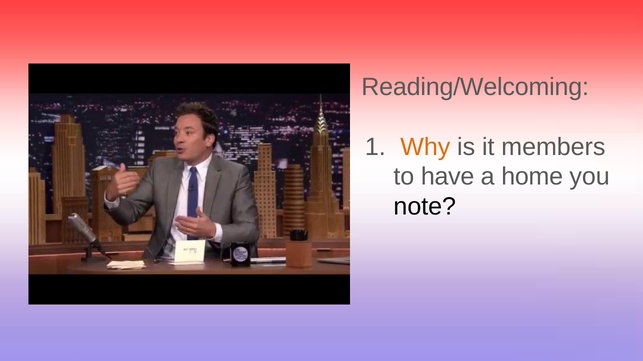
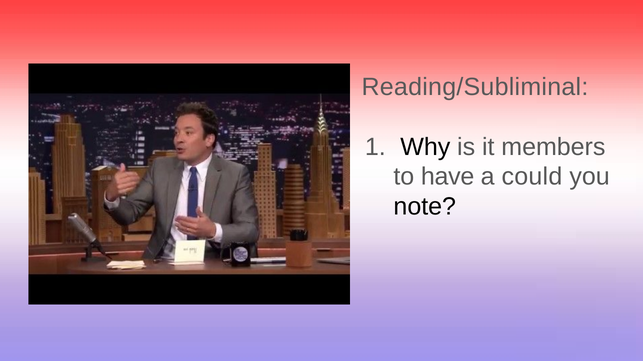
Reading/Welcoming: Reading/Welcoming -> Reading/Subliminal
Why colour: orange -> black
home: home -> could
